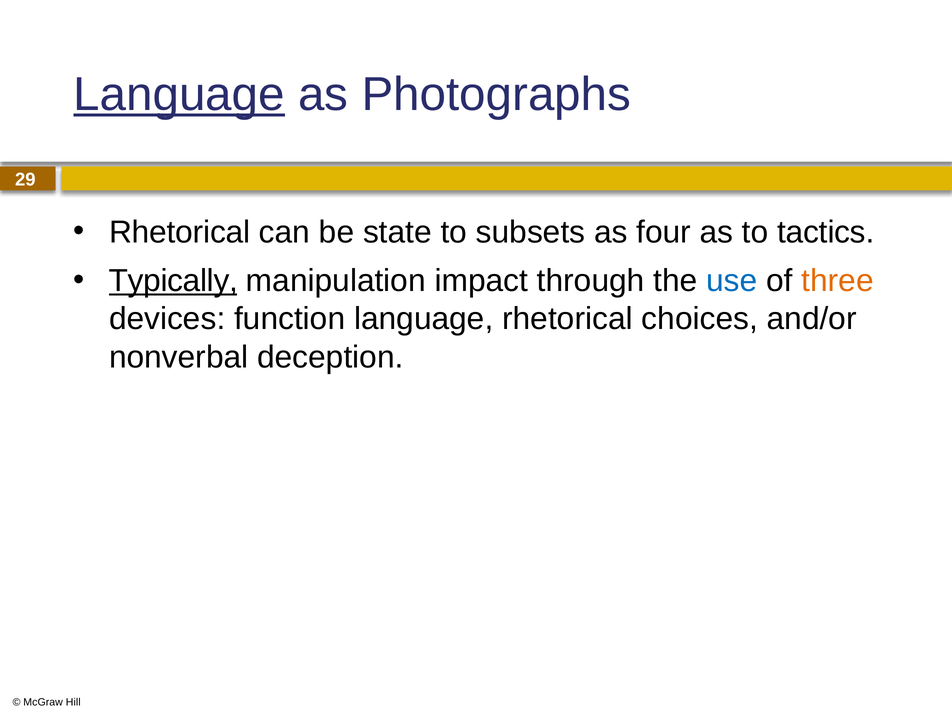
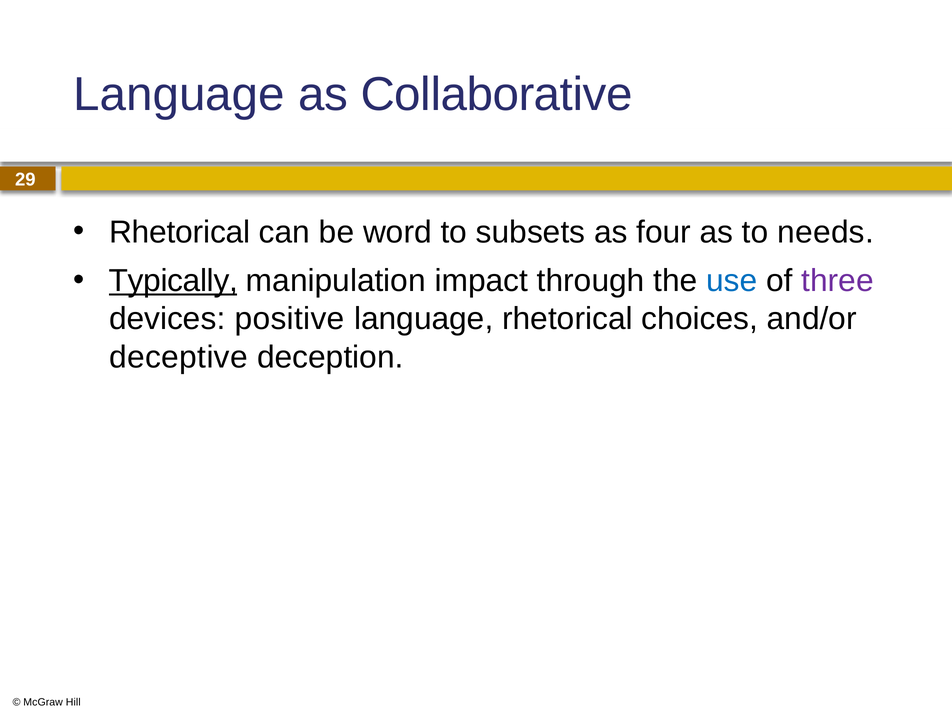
Language at (179, 95) underline: present -> none
Photographs: Photographs -> Collaborative
state: state -> word
tactics: tactics -> needs
three colour: orange -> purple
function: function -> positive
nonverbal: nonverbal -> deceptive
